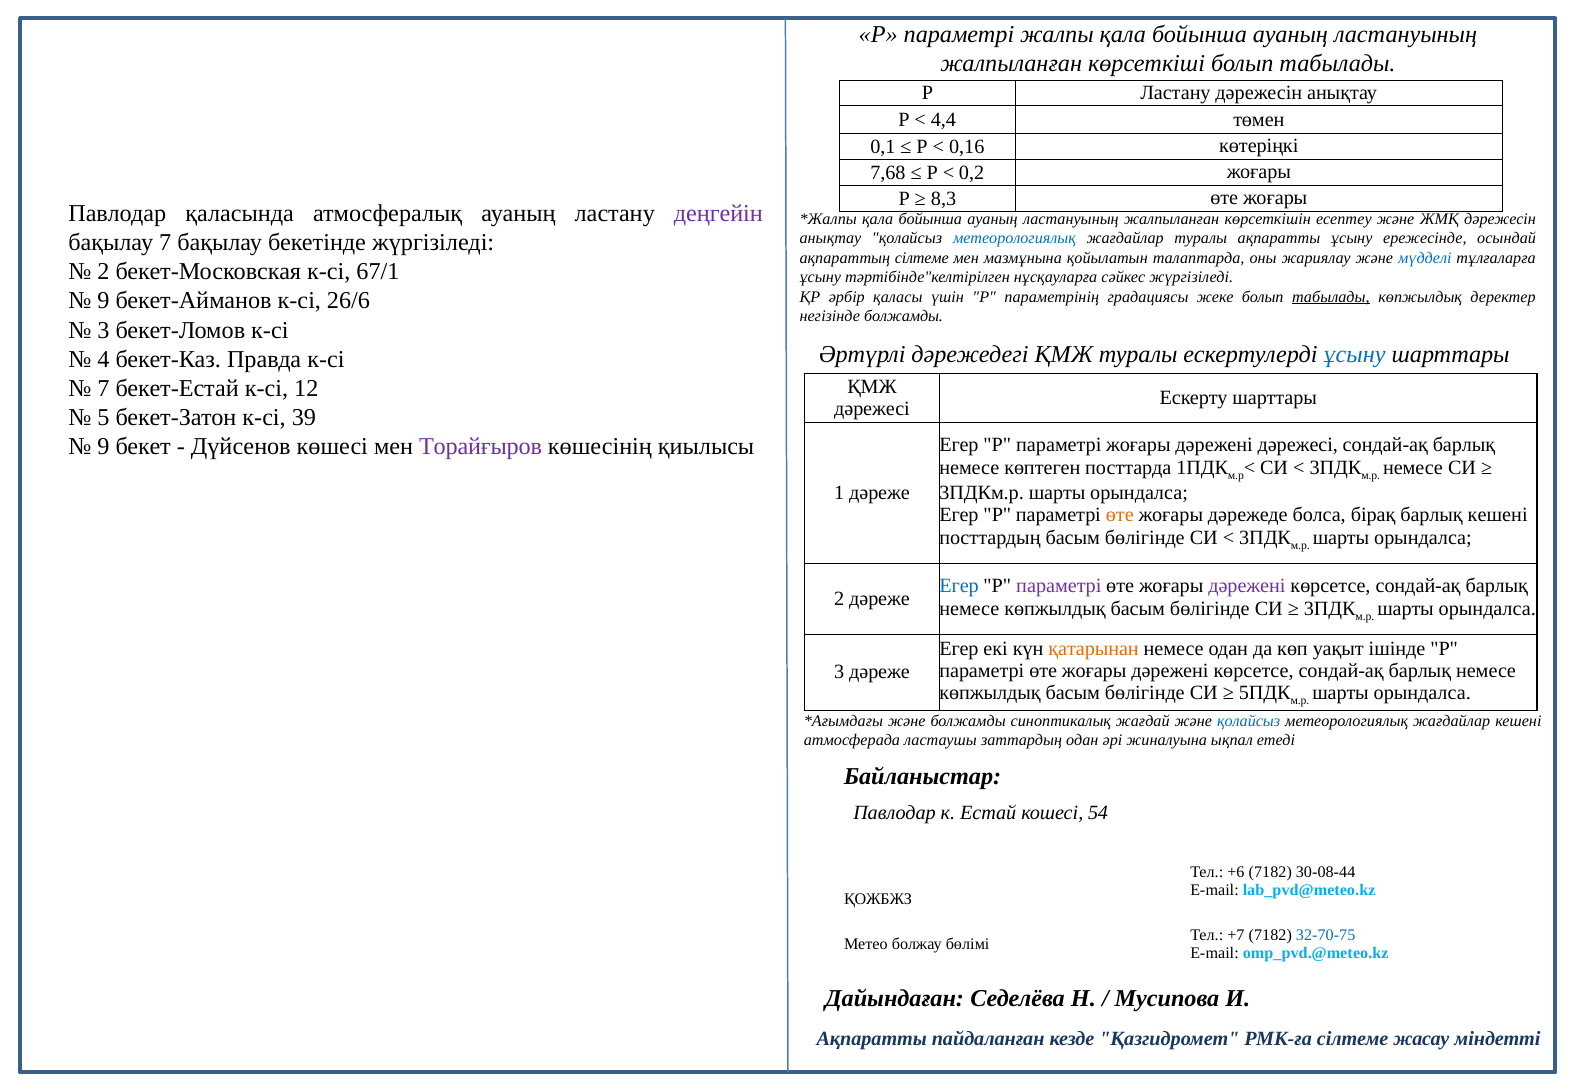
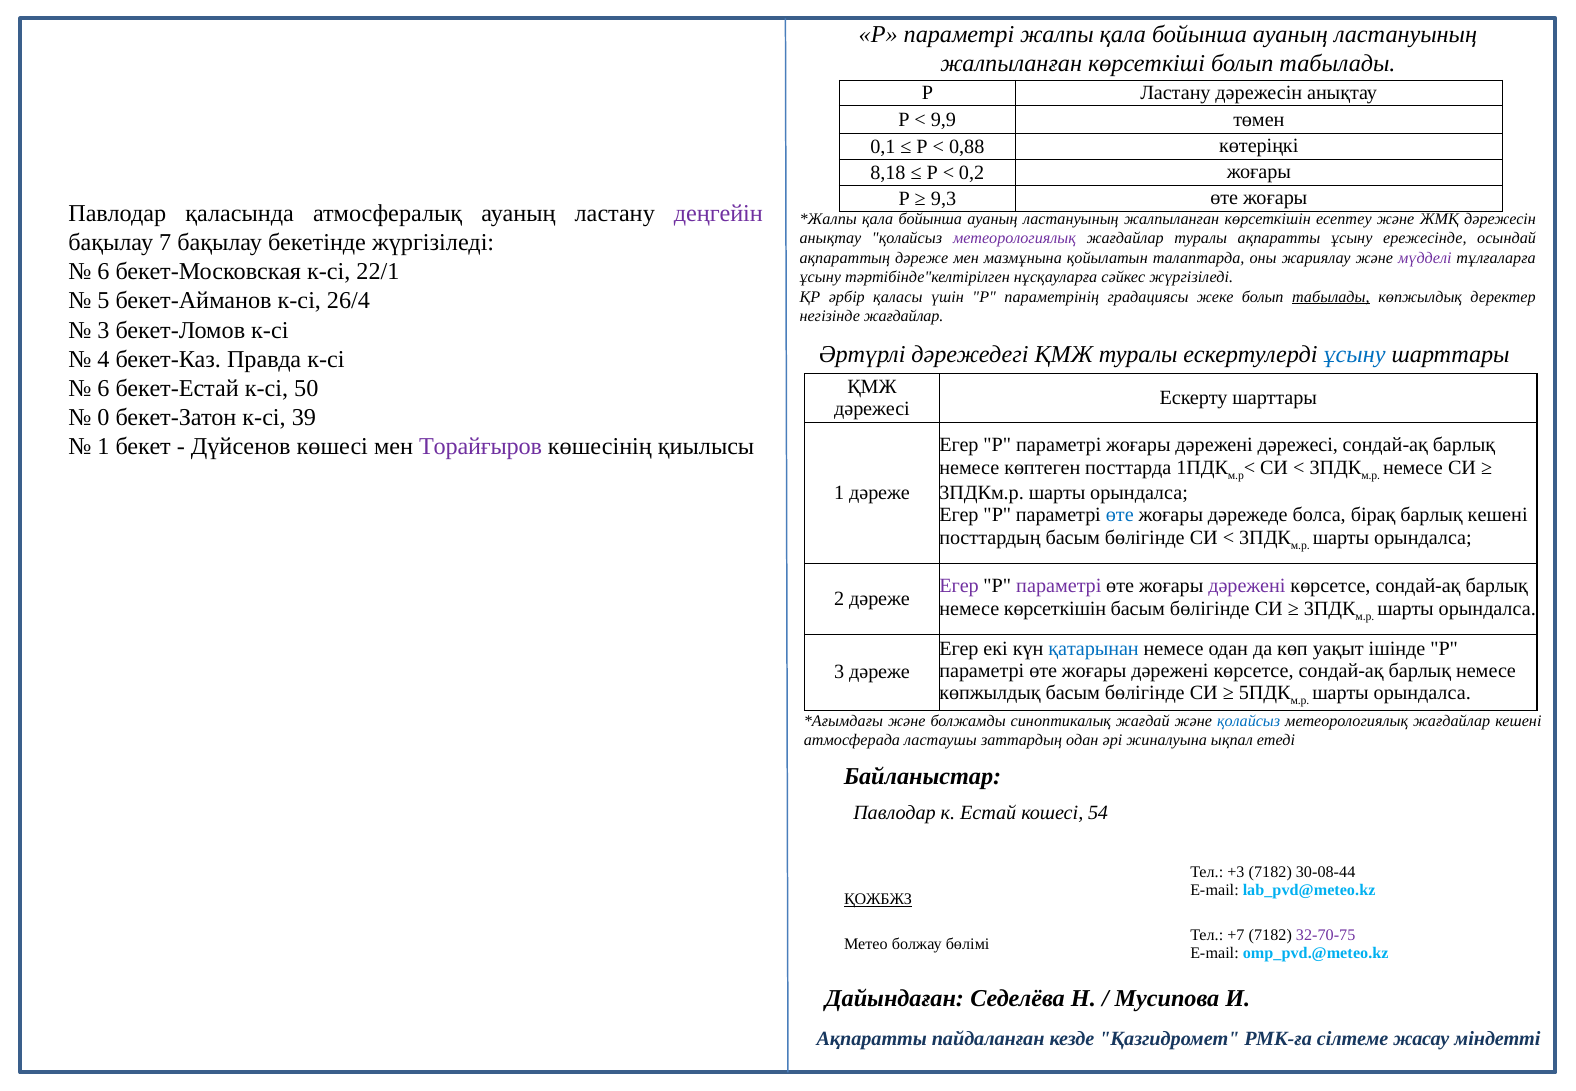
4,4: 4,4 -> 9,9
0,16: 0,16 -> 0,88
7,68: 7,68 -> 8,18
8,3: 8,3 -> 9,3
метеорологиялық at (1014, 239) colour: blue -> purple
ақпараттың сілтеме: сілтеме -> дәреже
мүдделі colour: blue -> purple
2 at (104, 272): 2 -> 6
67/1: 67/1 -> 22/1
9 at (104, 301): 9 -> 5
26/6: 26/6 -> 26/4
негізінде болжамды: болжамды -> жағдайлар
7 at (104, 388): 7 -> 6
12: 12 -> 50
5: 5 -> 0
9 at (104, 446): 9 -> 1
өте at (1120, 515) colour: orange -> blue
Егер at (959, 586) colour: blue -> purple
көпжылдық at (1055, 608): көпжылдық -> көрсеткішін
қатарынан colour: orange -> blue
+6: +6 -> +3
ҚОЖБЖЗ underline: none -> present
32-70-75 colour: blue -> purple
